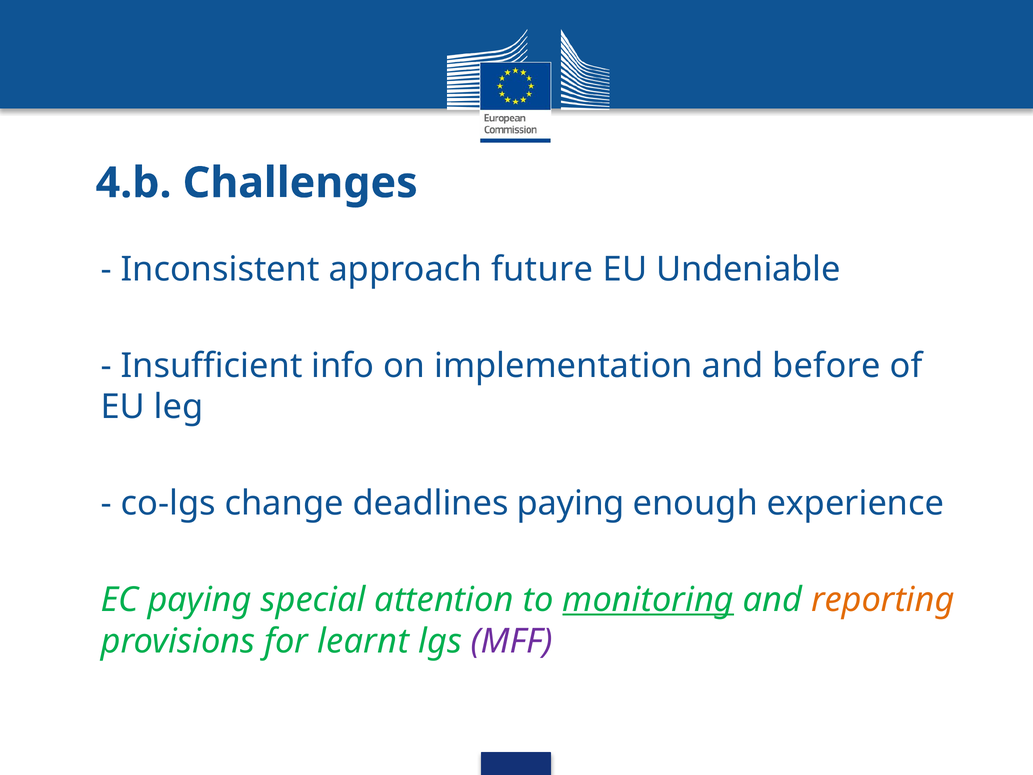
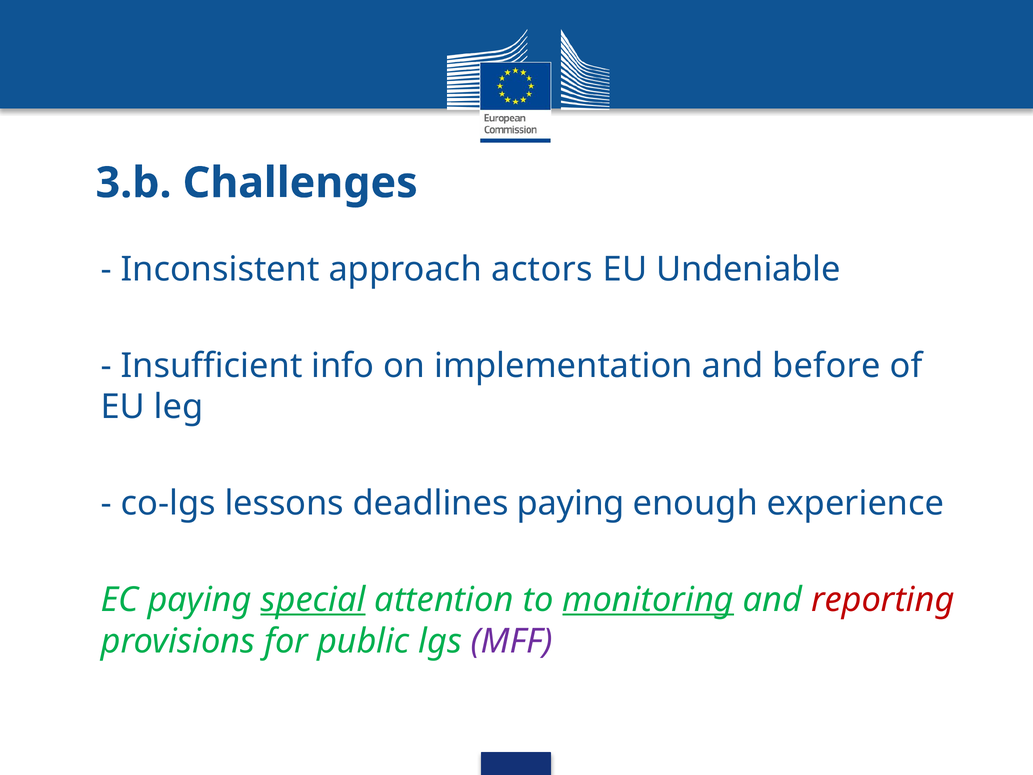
4.b: 4.b -> 3.b
future: future -> actors
change: change -> lessons
special underline: none -> present
reporting colour: orange -> red
learnt: learnt -> public
